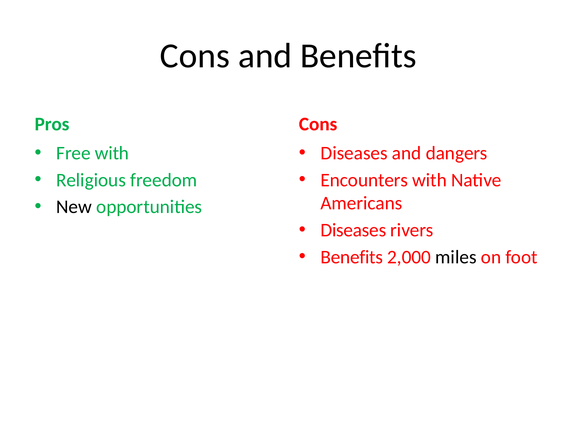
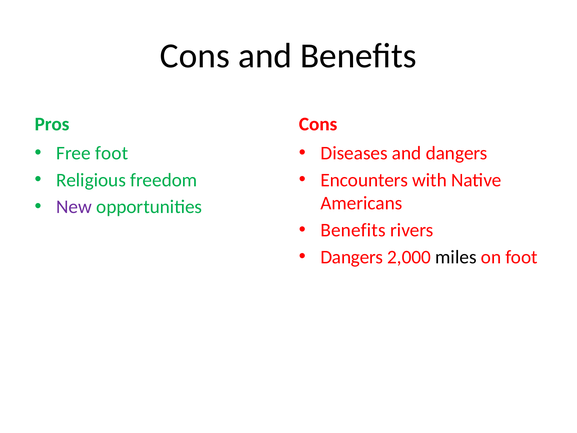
Free with: with -> foot
New colour: black -> purple
Diseases at (353, 230): Diseases -> Benefits
Benefits at (352, 257): Benefits -> Dangers
